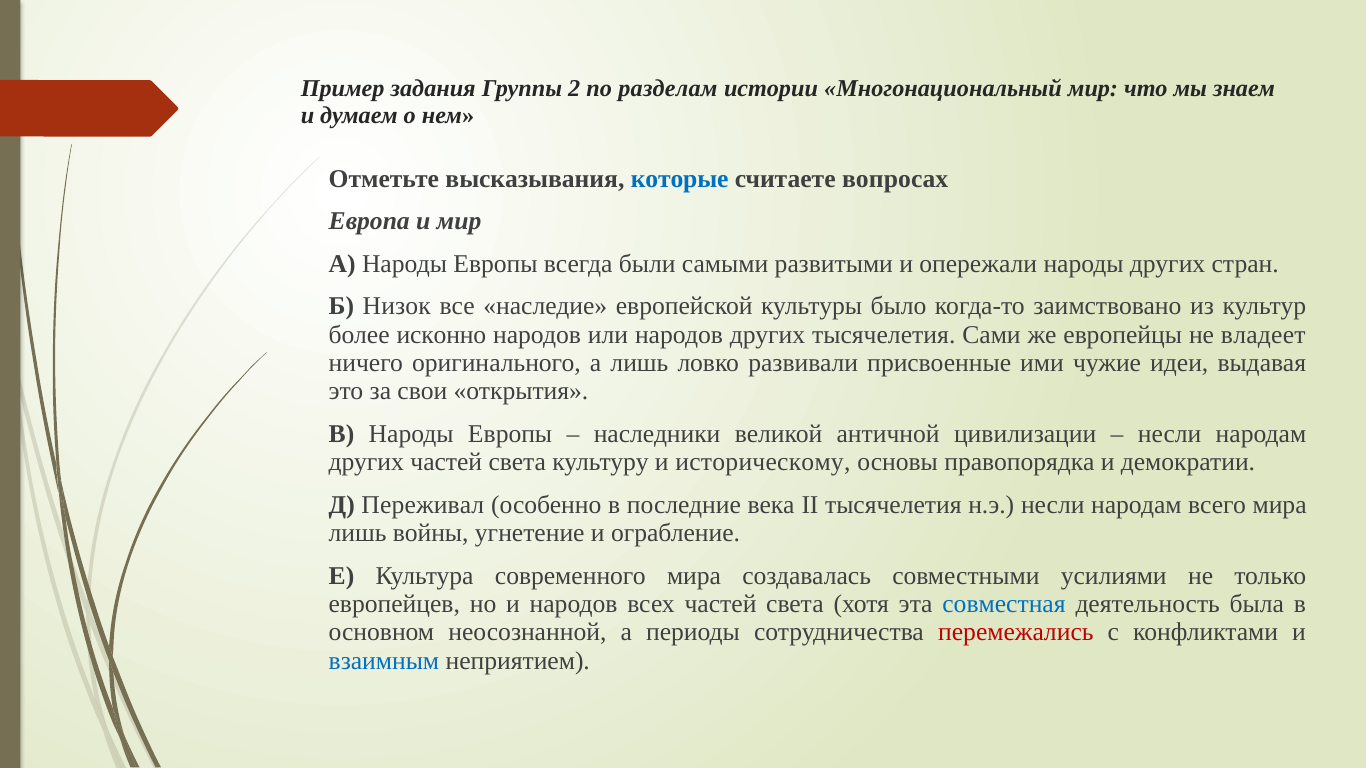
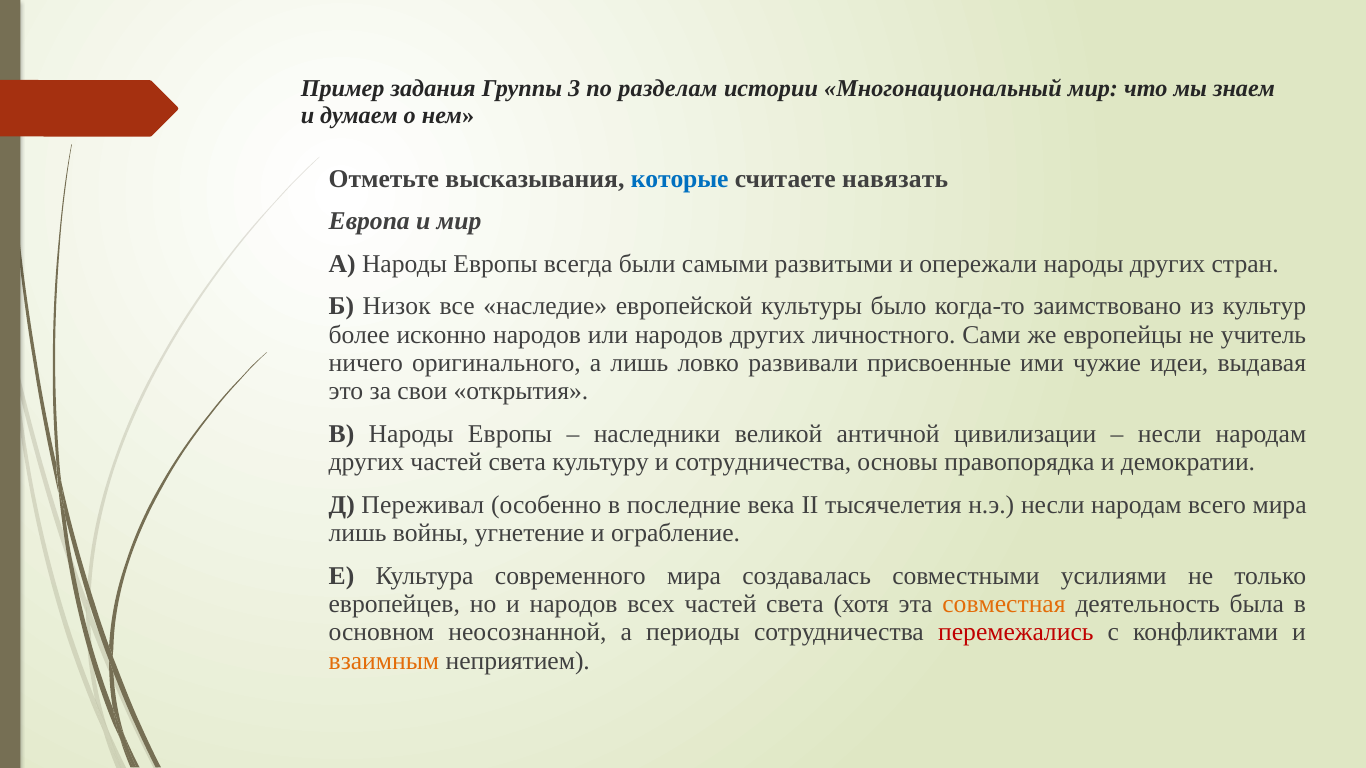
2: 2 -> 3
вопросах: вопросах -> навязать
других тысячелетия: тысячелетия -> личностного
владеет: владеет -> учитель
и историческому: историческому -> сотрудничества
совместная colour: blue -> orange
взаимным colour: blue -> orange
